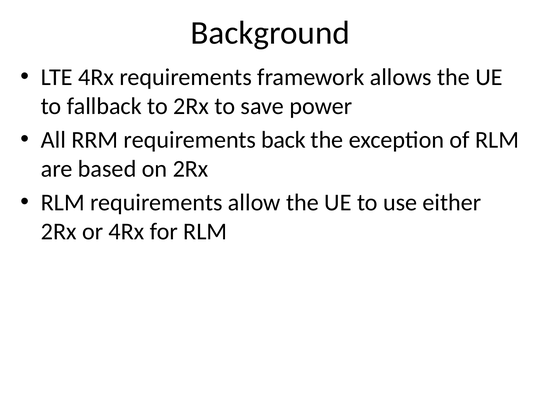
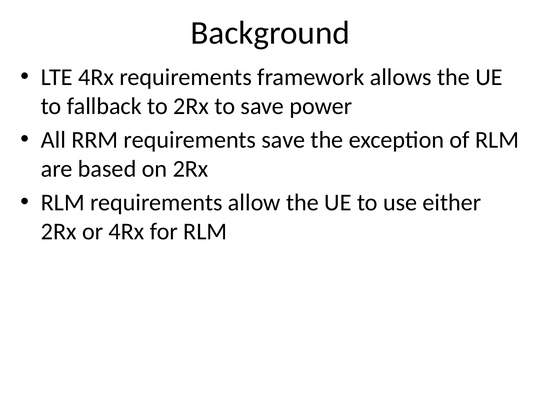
requirements back: back -> save
